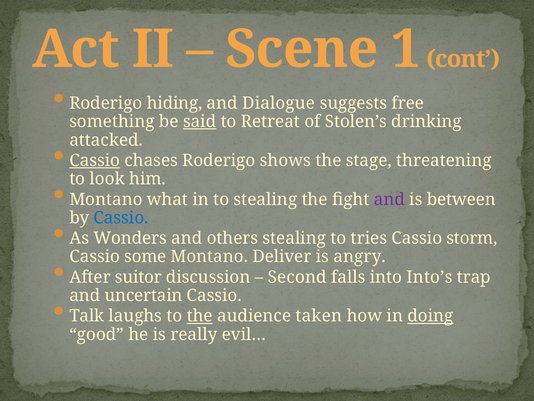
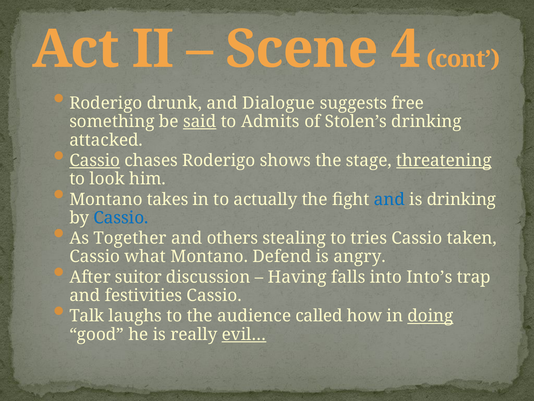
1: 1 -> 4
hiding: hiding -> drunk
Retreat: Retreat -> Admits
threatening underline: none -> present
what: what -> takes
to stealing: stealing -> actually
and at (389, 199) colour: purple -> blue
is between: between -> drinking
Wonders: Wonders -> Together
storm: storm -> taken
some: some -> what
Deliver: Deliver -> Defend
Second: Second -> Having
uncertain: uncertain -> festivities
the at (200, 316) underline: present -> none
taken: taken -> called
evil… underline: none -> present
